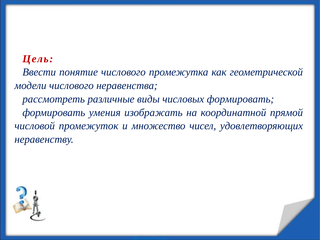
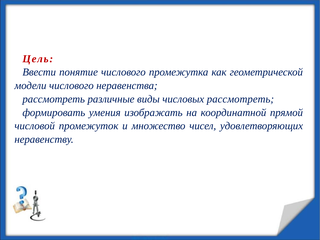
числовых формировать: формировать -> рассмотреть
